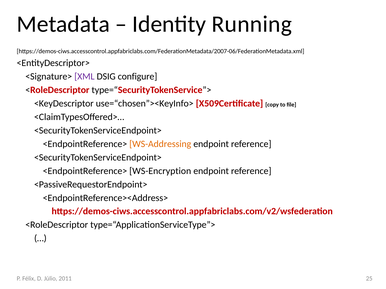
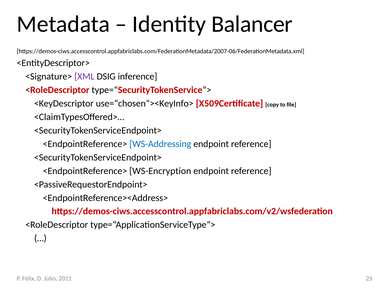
Running: Running -> Balancer
configure: configure -> inference
WS-Addressing colour: orange -> blue
